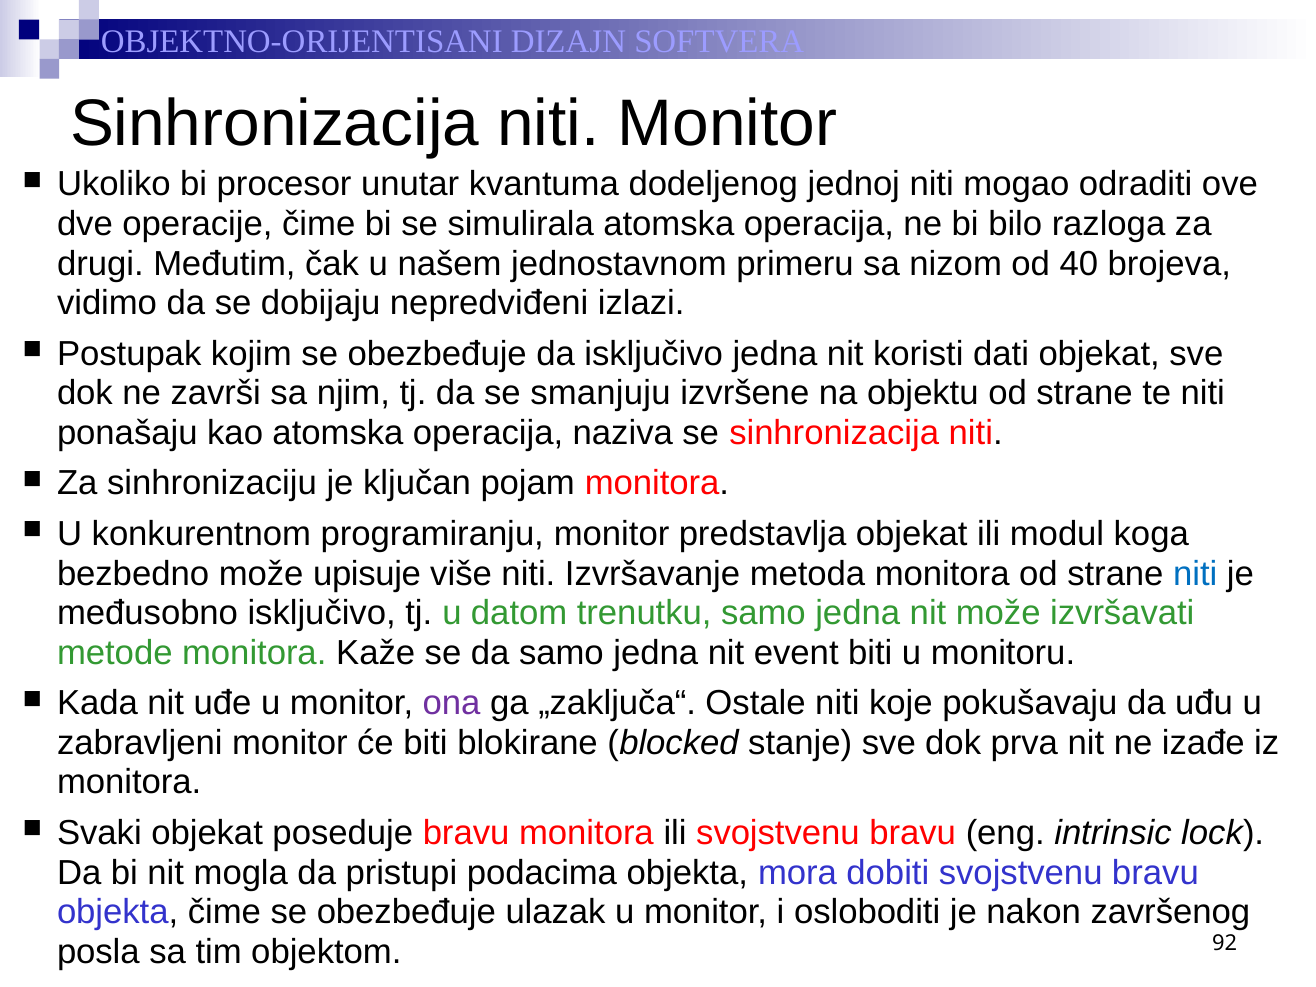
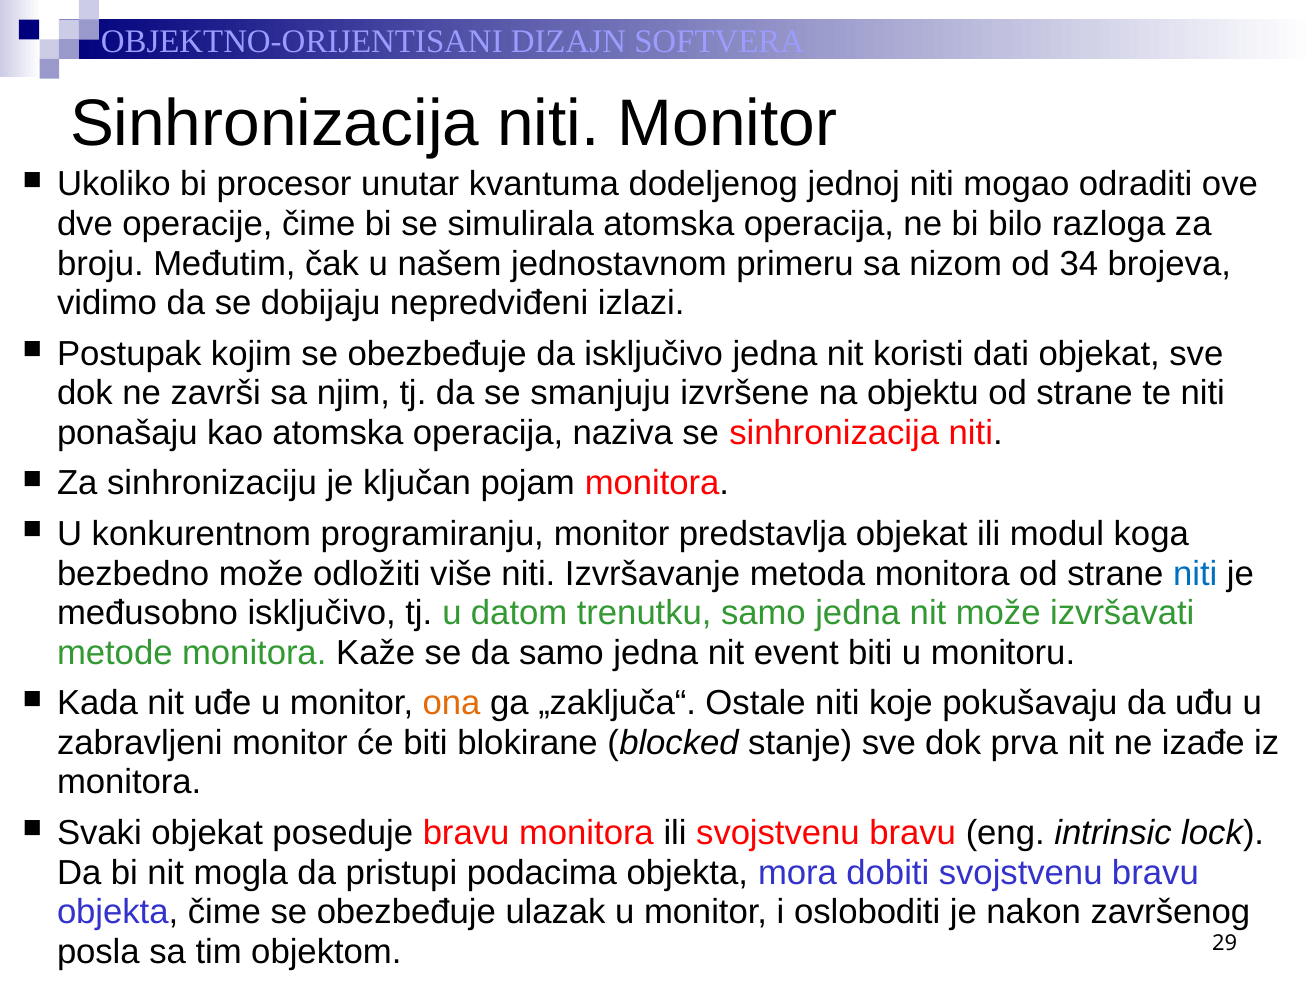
drugi: drugi -> broju
40: 40 -> 34
upisuje: upisuje -> odložiti
ona colour: purple -> orange
92: 92 -> 29
